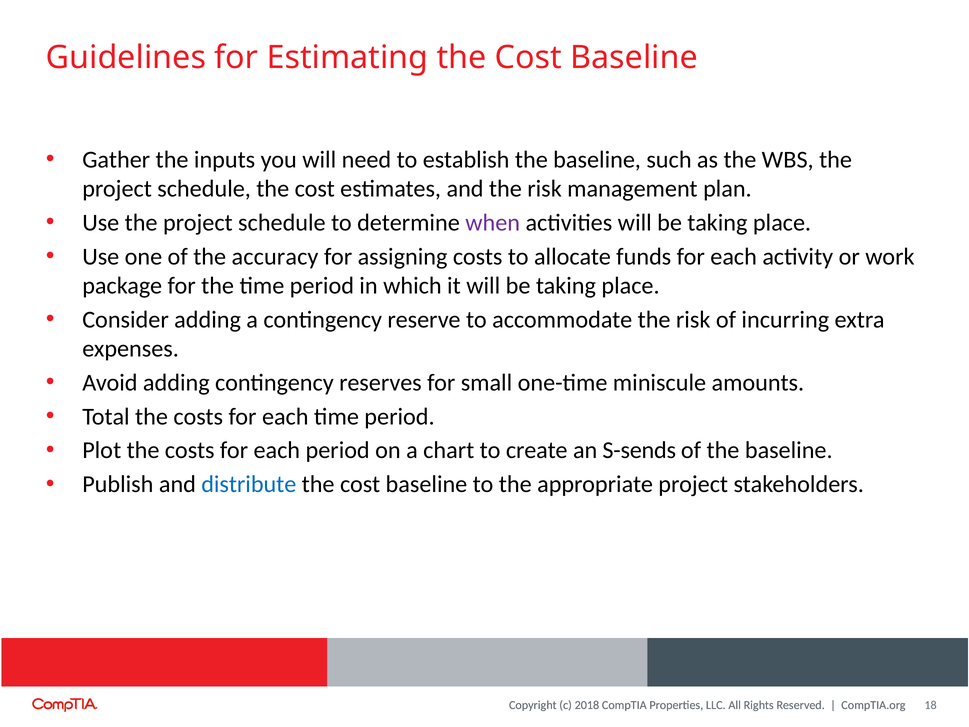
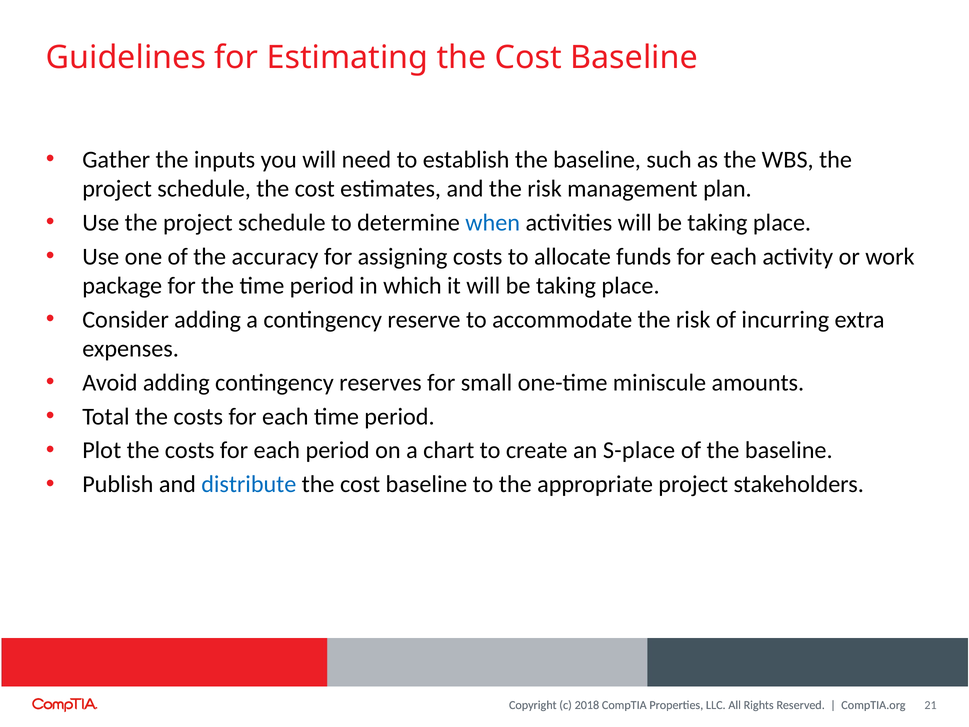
when colour: purple -> blue
S-sends: S-sends -> S-place
18: 18 -> 21
